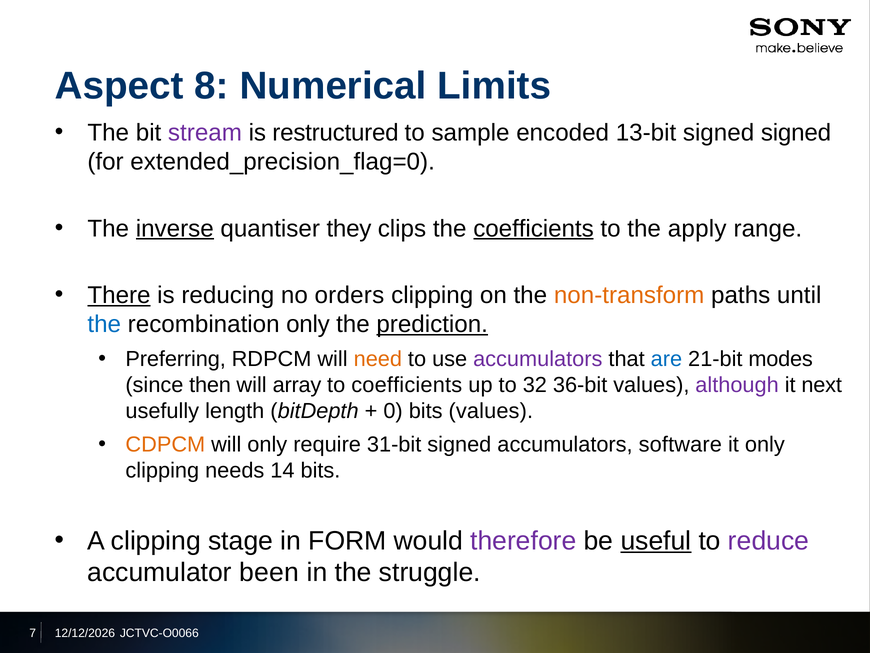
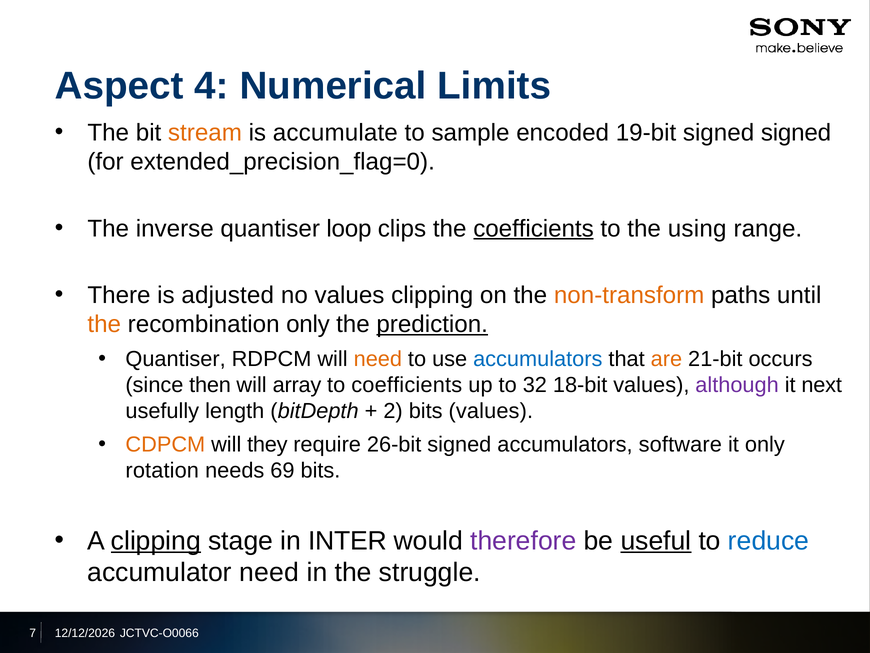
8: 8 -> 4
stream colour: purple -> orange
restructured: restructured -> accumulate
13-bit: 13-bit -> 19-bit
inverse underline: present -> none
they: they -> loop
apply: apply -> using
There underline: present -> none
reducing: reducing -> adjusted
no orders: orders -> values
the at (104, 324) colour: blue -> orange
Preferring at (176, 359): Preferring -> Quantiser
accumulators at (538, 359) colour: purple -> blue
are colour: blue -> orange
modes: modes -> occurs
36-bit: 36-bit -> 18-bit
0: 0 -> 2
will only: only -> they
31-bit: 31-bit -> 26-bit
clipping at (162, 470): clipping -> rotation
14: 14 -> 69
clipping at (156, 540) underline: none -> present
FORM: FORM -> INTER
reduce colour: purple -> blue
accumulator been: been -> need
